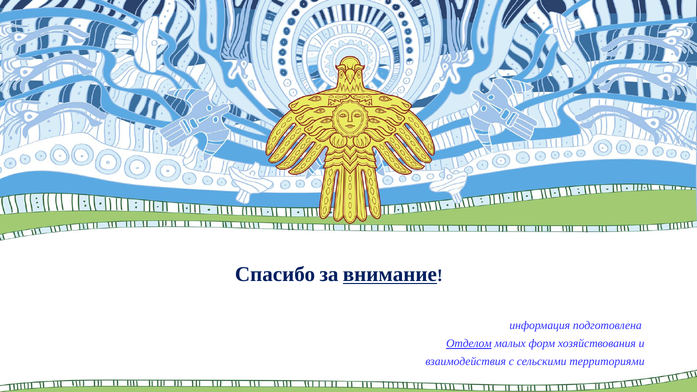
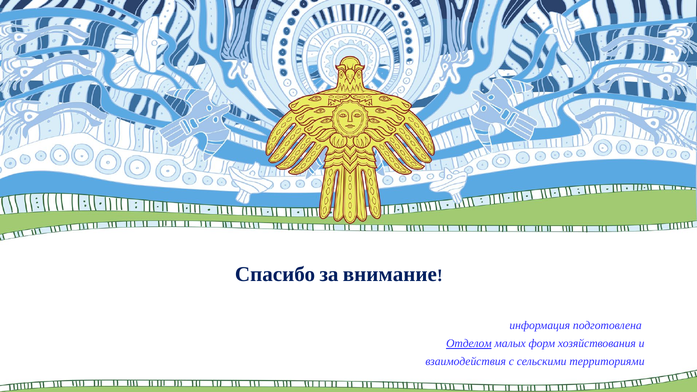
внимание underline: present -> none
